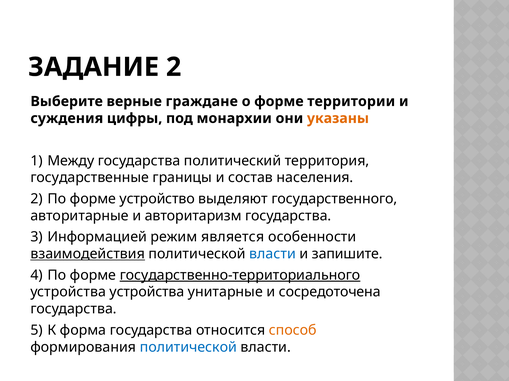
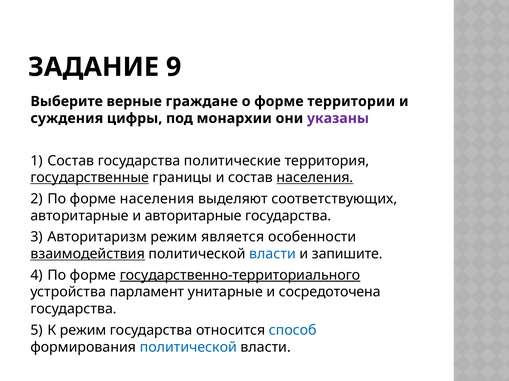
ЗАДАНИЕ 2: 2 -> 9
указаны colour: orange -> purple
1 Между: Между -> Состав
политический: политический -> политические
государственные underline: none -> present
населения at (315, 178) underline: none -> present
форме устройство: устройство -> населения
государственного: государственного -> соответствующих
и авторитаризм: авторитаризм -> авторитарные
Информацией: Информацией -> Авторитаризм
устройства устройства: устройства -> парламент
К форма: форма -> режим
способ colour: orange -> blue
